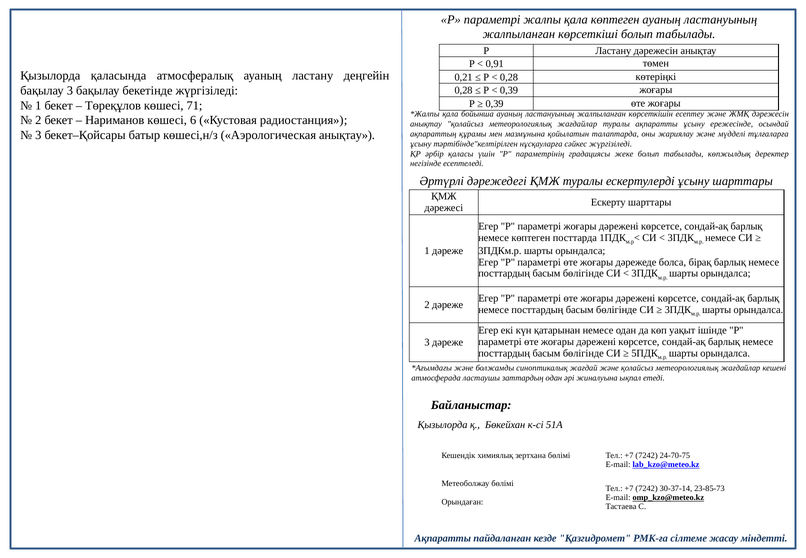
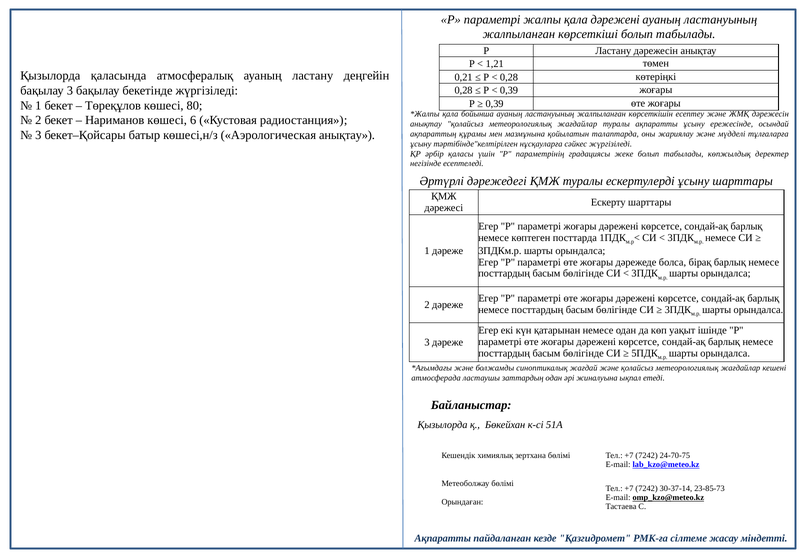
қала көптеген: көптеген -> дәрежені
0,91: 0,91 -> 1,21
71: 71 -> 80
